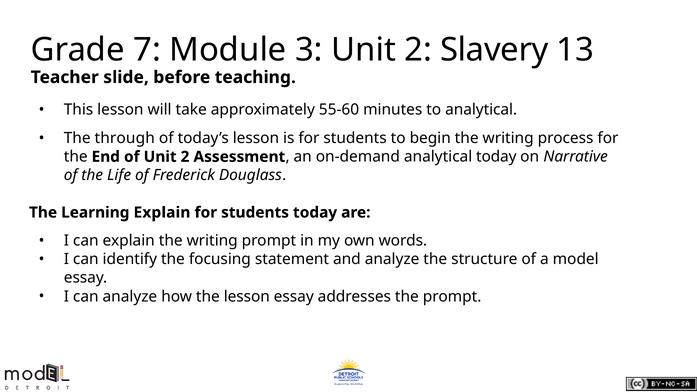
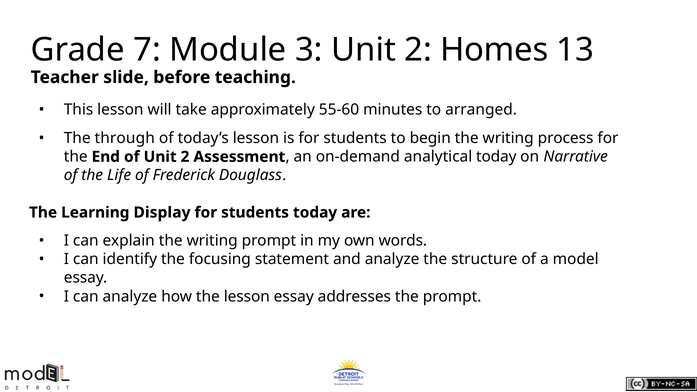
Slavery: Slavery -> Homes
to analytical: analytical -> arranged
Learning Explain: Explain -> Display
